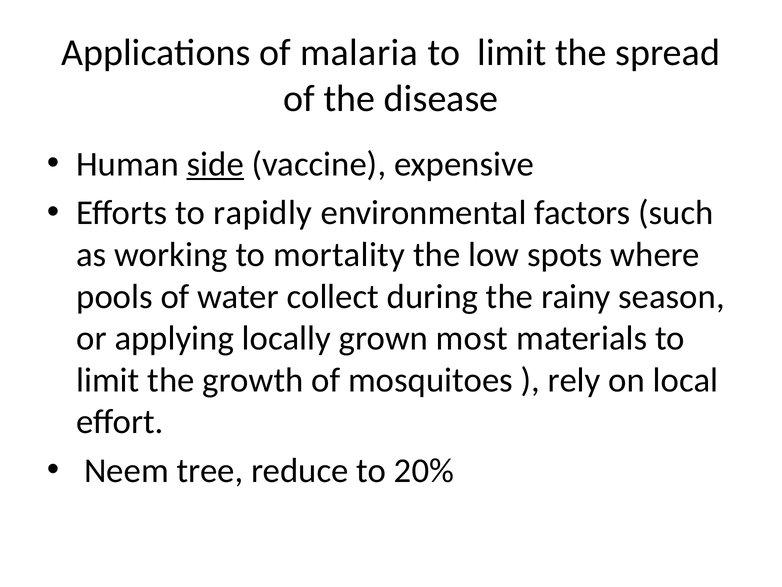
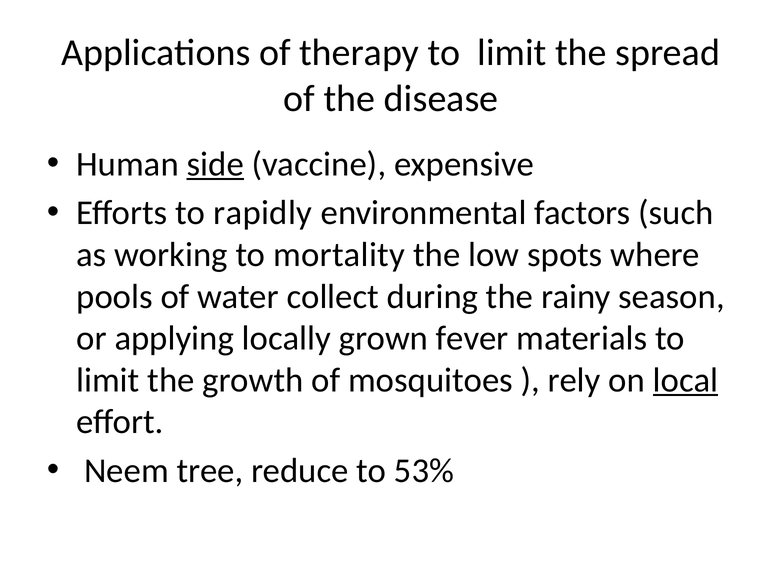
malaria: malaria -> therapy
most: most -> fever
local underline: none -> present
20%: 20% -> 53%
